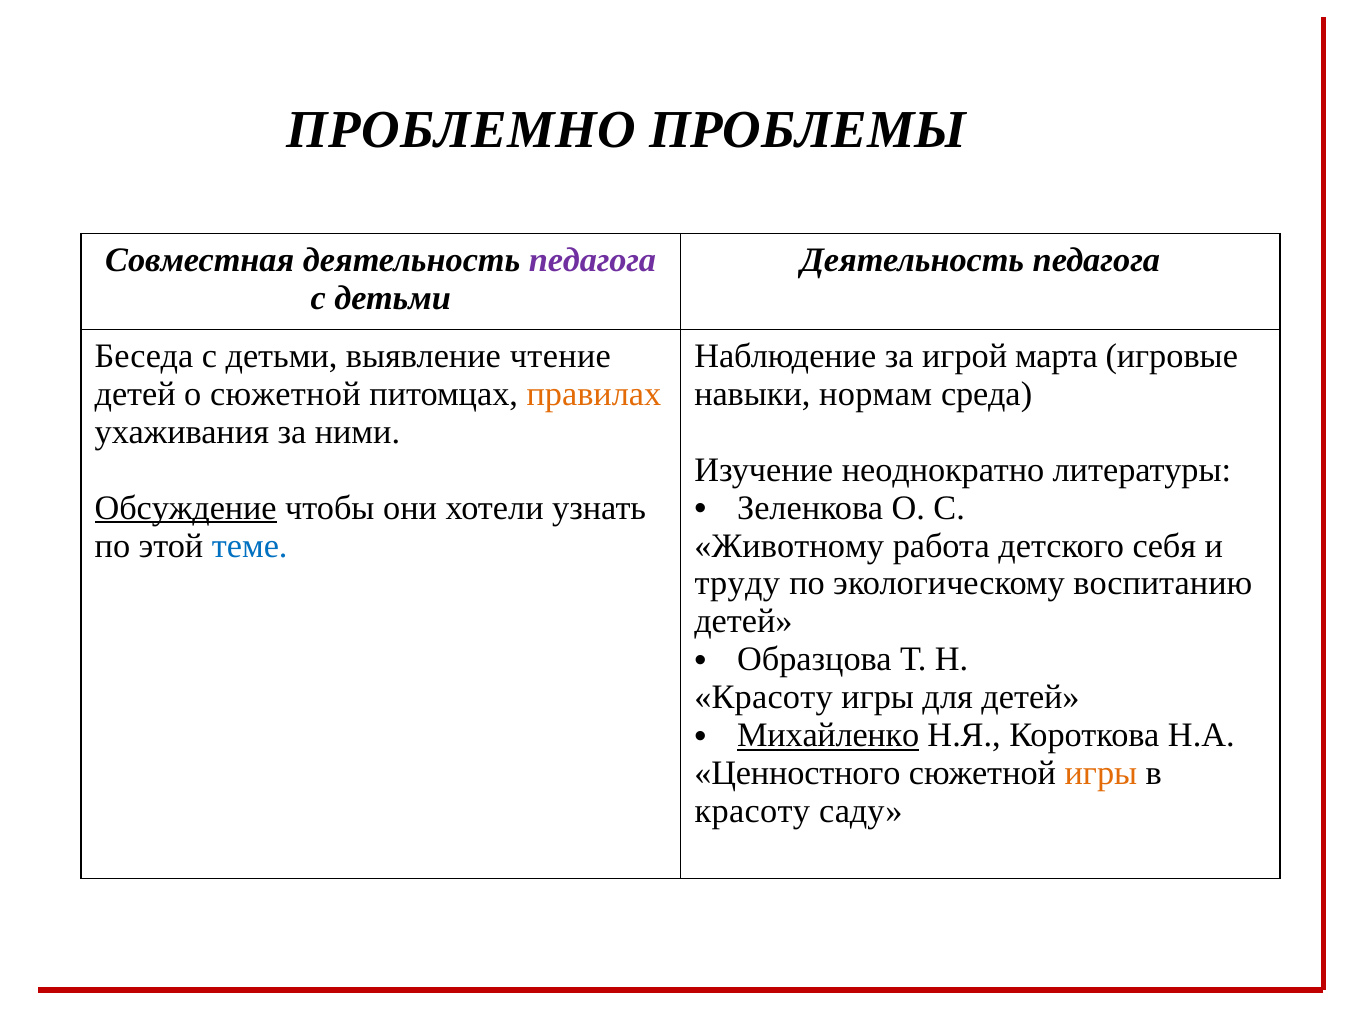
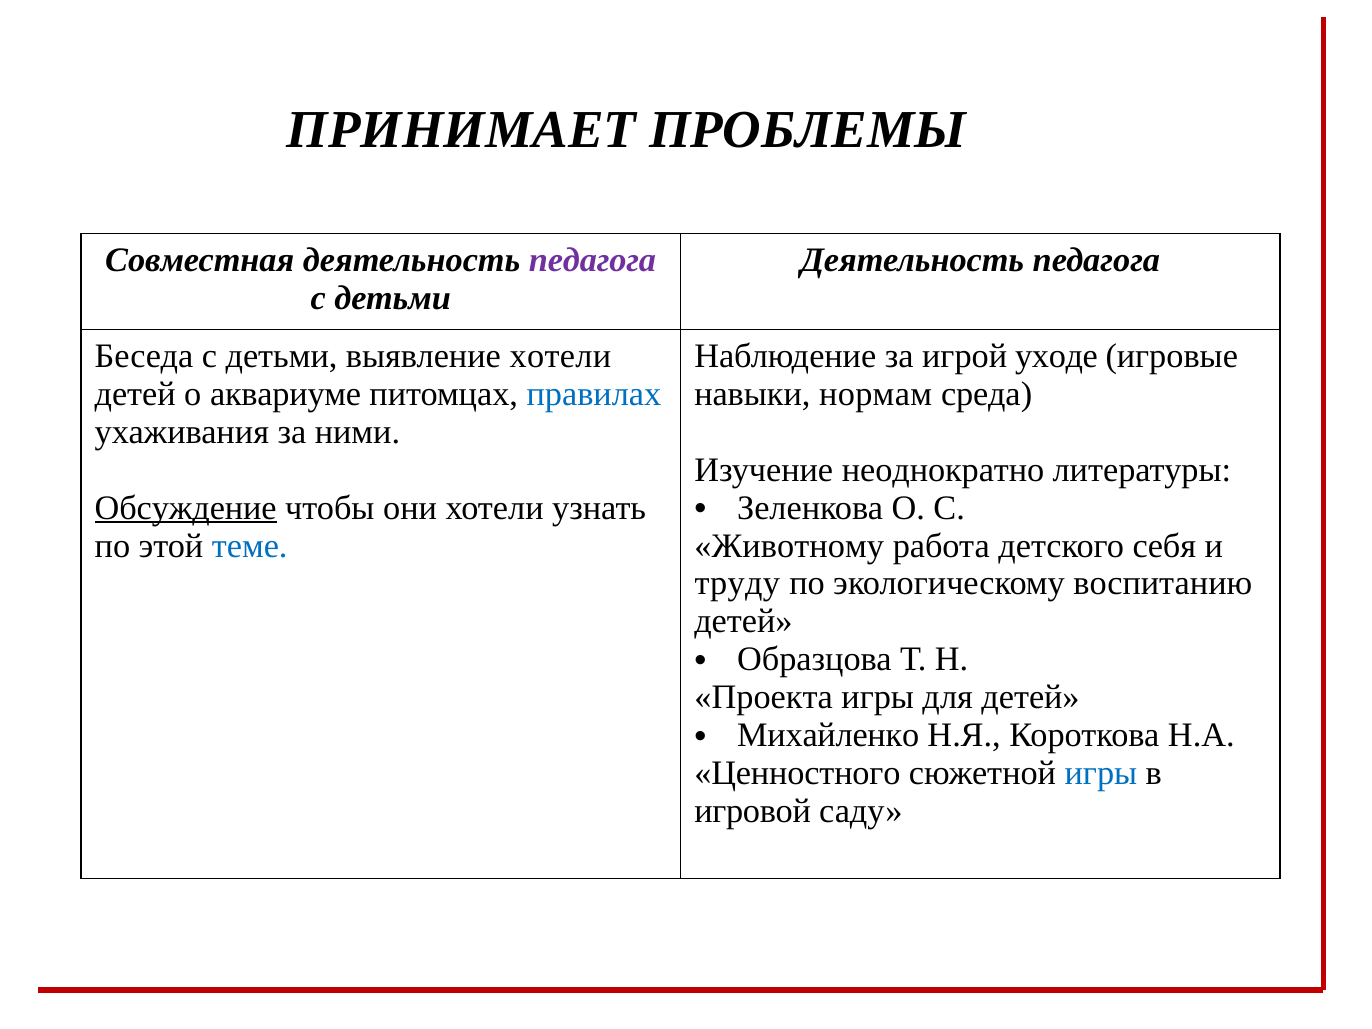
ПРОБЛЕМНО: ПРОБЛЕМНО -> ПРИНИМАЕТ
выявление чтение: чтение -> хотели
марта: марта -> уходе
о сюжетной: сюжетной -> аквариуме
правилах colour: orange -> blue
Красоту at (763, 698): Красоту -> Проекта
Михайленко underline: present -> none
игры at (1101, 774) colour: orange -> blue
красоту at (752, 812): красоту -> игровой
